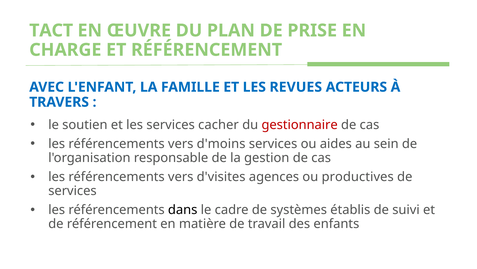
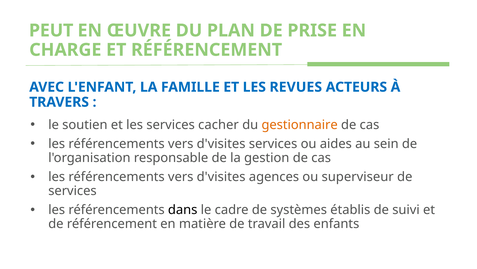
TACT: TACT -> PEUT
gestionnaire colour: red -> orange
d'moins at (221, 144): d'moins -> d'visites
productives: productives -> superviseur
